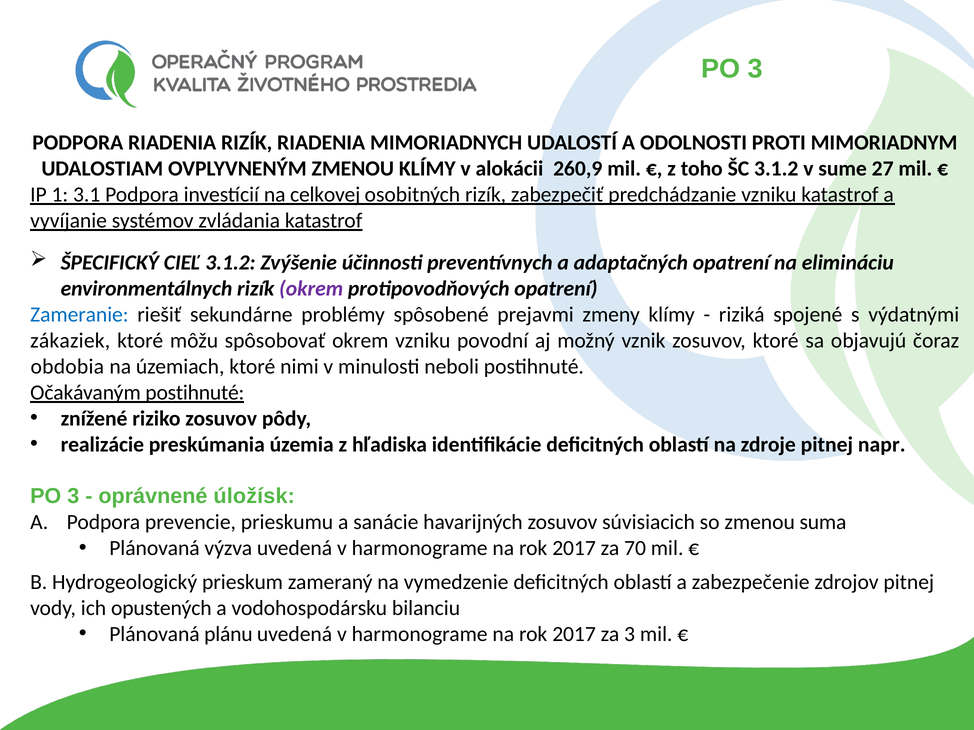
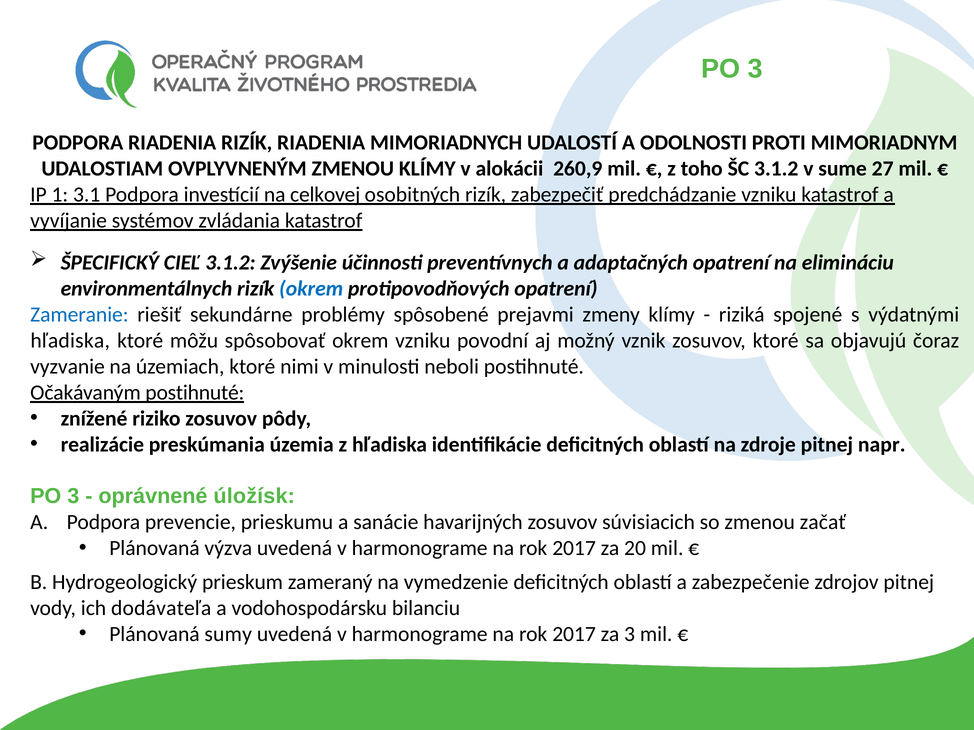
okrem at (311, 289) colour: purple -> blue
zákaziek at (70, 341): zákaziek -> hľadiska
obdobia: obdobia -> vyzvanie
suma: suma -> začať
70: 70 -> 20
opustených: opustených -> dodávateľa
plánu: plánu -> sumy
